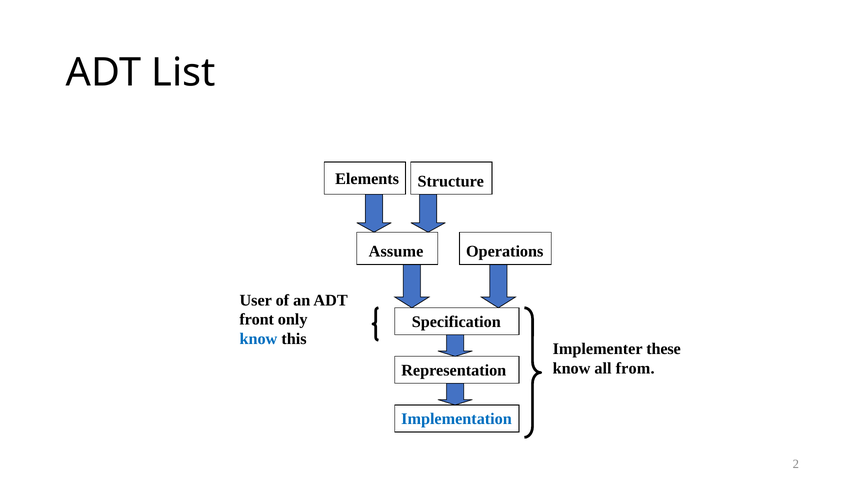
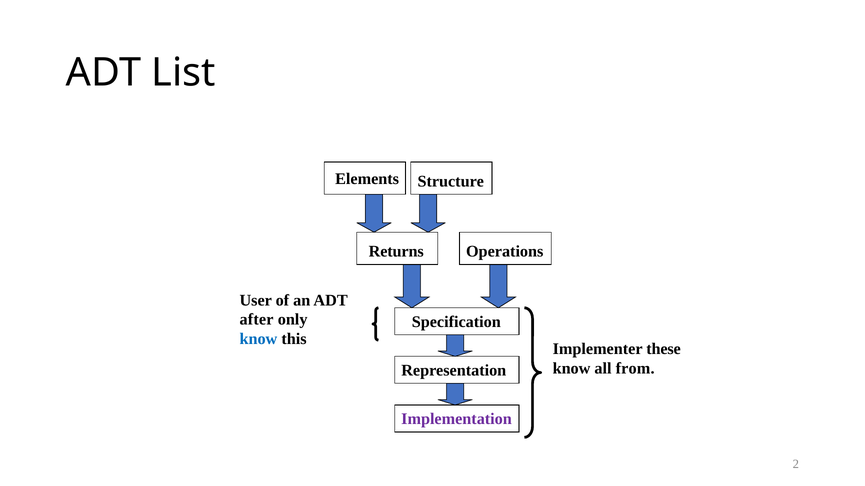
Assume: Assume -> Returns
front: front -> after
Implementation colour: blue -> purple
